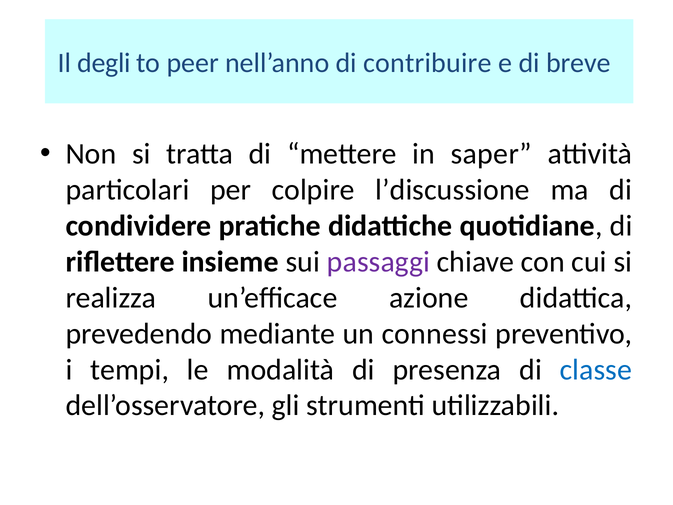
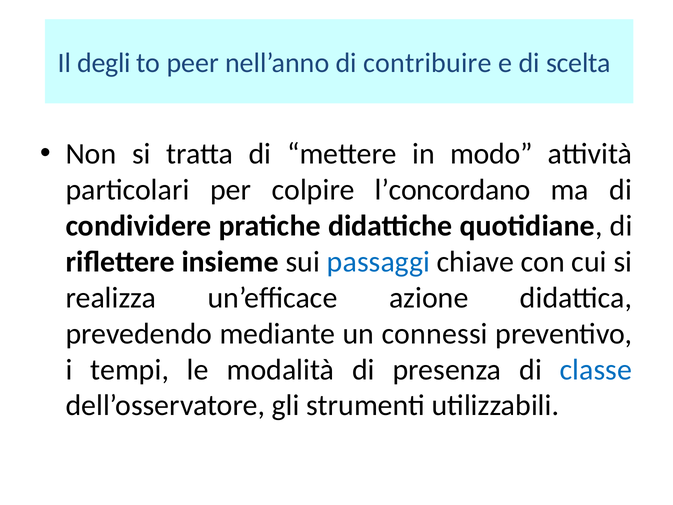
breve: breve -> scelta
saper: saper -> modo
l’discussione: l’discussione -> l’concordano
passaggi colour: purple -> blue
